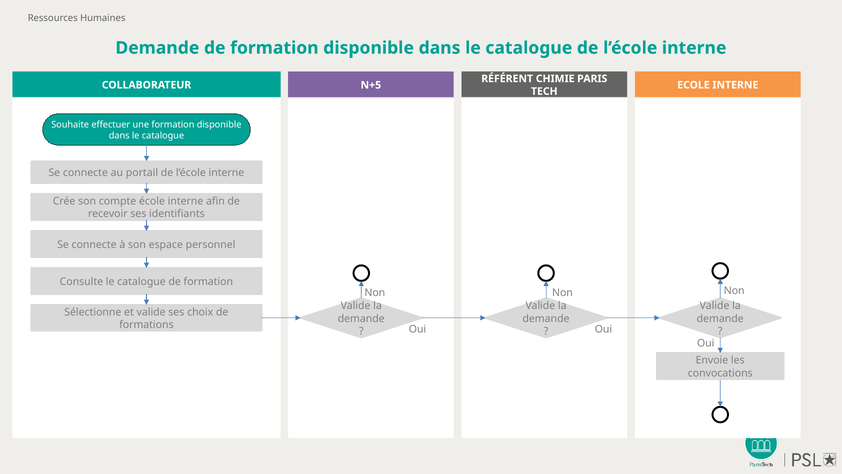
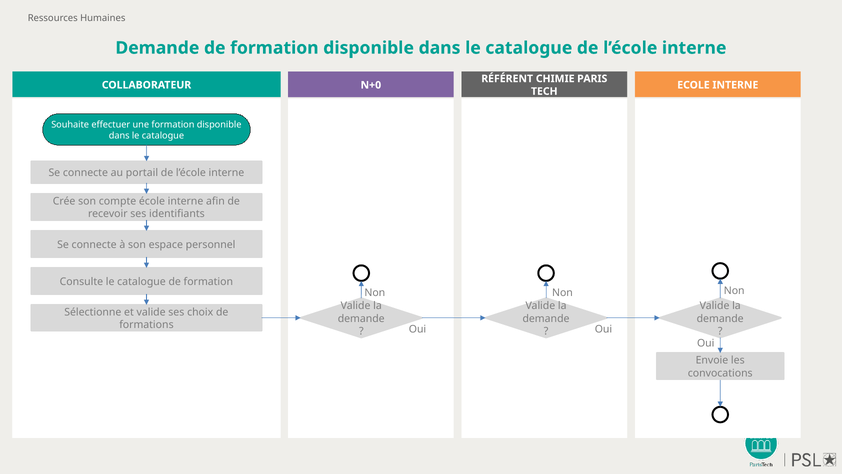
N+5: N+5 -> N+0
